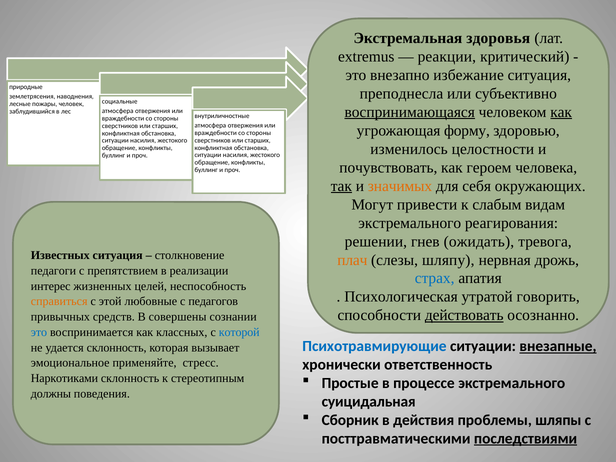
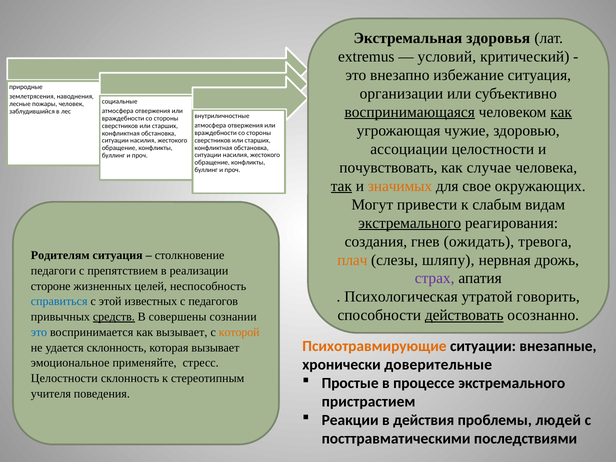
реакции: реакции -> условий
преподнесла: преподнесла -> организации
форму: форму -> чужие
изменилось: изменилось -> ассоциации
героем: героем -> случае
себя: себя -> свое
экстремального at (410, 223) underline: none -> present
решении: решении -> создания
Известных: Известных -> Родителям
страх colour: blue -> purple
интерес: интерес -> стороне
справиться colour: orange -> blue
любовные: любовные -> известных
средств underline: none -> present
как классных: классных -> вызывает
которой colour: blue -> orange
Психотравмирующие colour: blue -> orange
внезапные underline: present -> none
ответственность: ответственность -> доверительные
Наркотиками at (64, 378): Наркотиками -> Целостности
должны: должны -> учителя
суицидальная: суицидальная -> пристрастием
Сборник: Сборник -> Реакции
шляпы: шляпы -> людей
последствиями underline: present -> none
